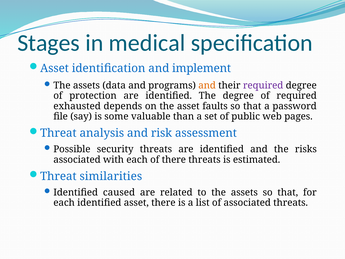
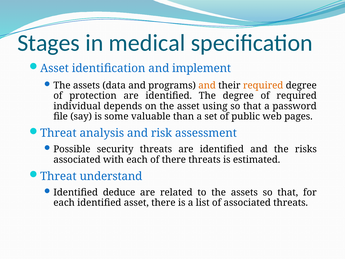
required at (263, 85) colour: purple -> orange
exhausted: exhausted -> individual
faults: faults -> using
similarities: similarities -> understand
caused: caused -> deduce
